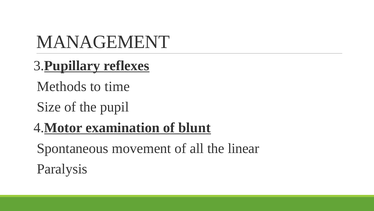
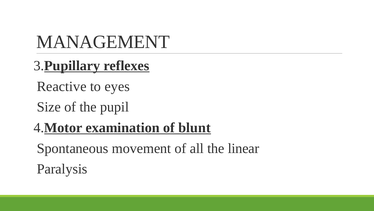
Methods: Methods -> Reactive
time: time -> eyes
